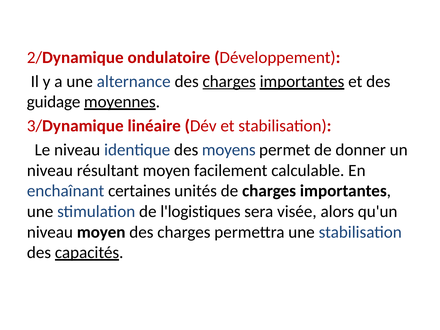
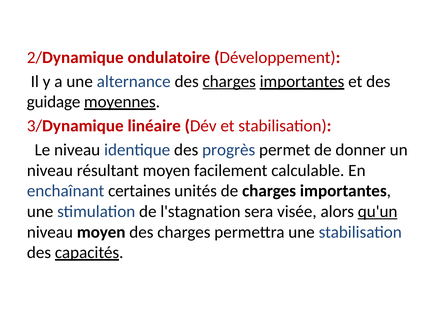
moyens: moyens -> progrès
l'logistiques: l'logistiques -> l'stagnation
qu'un underline: none -> present
